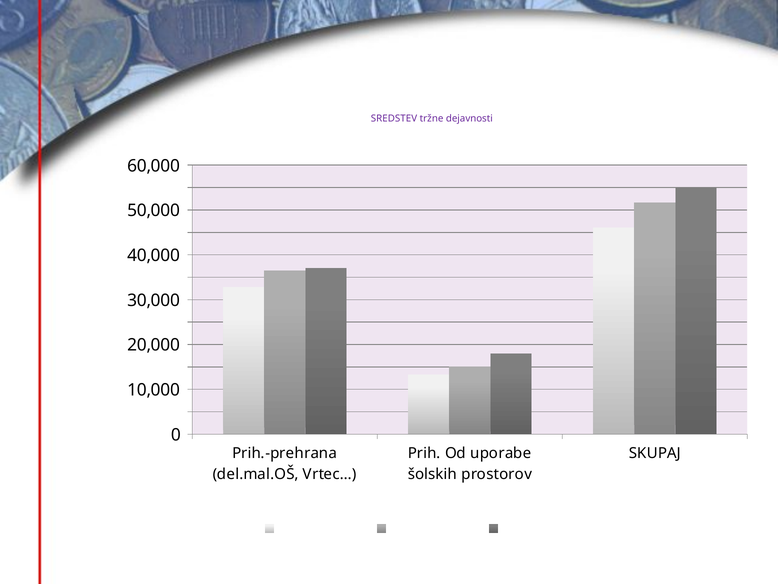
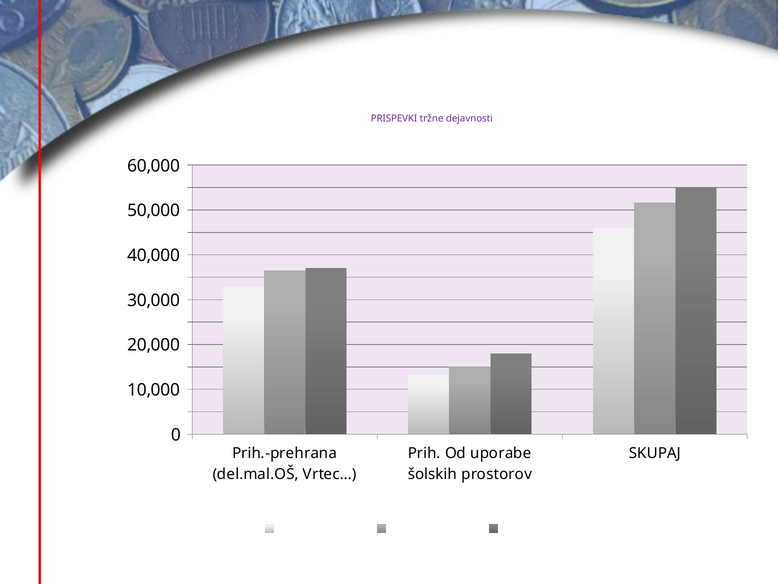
SREDSTEV: SREDSTEV -> PRISPEVKI
